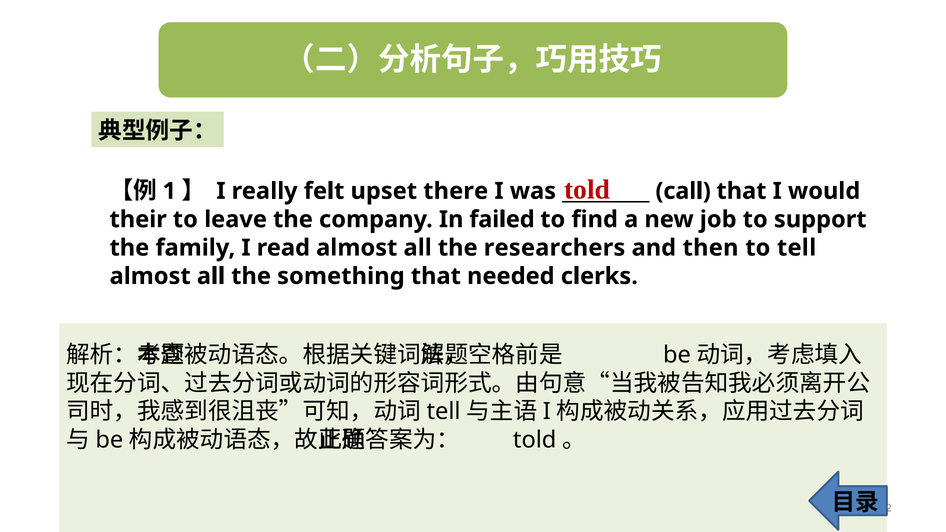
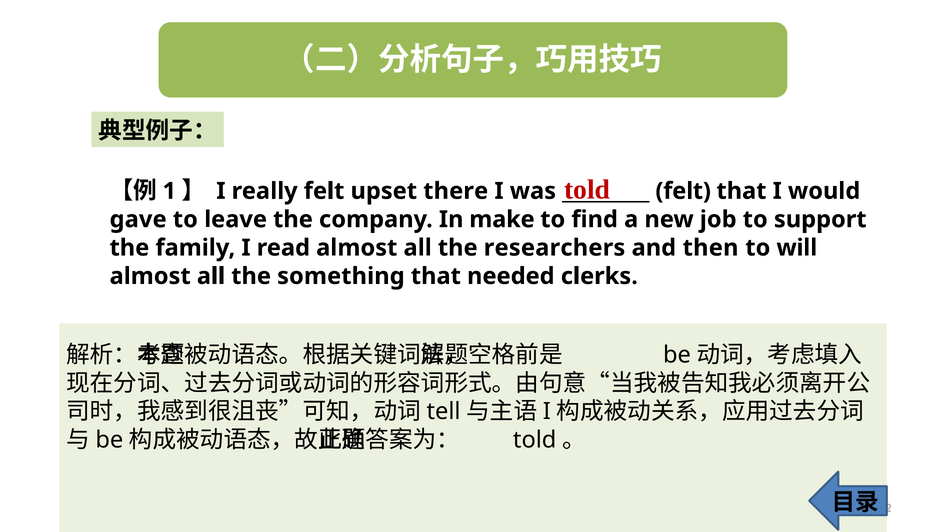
call at (683, 191): call -> felt
their: their -> gave
failed: failed -> make
to tell: tell -> will
